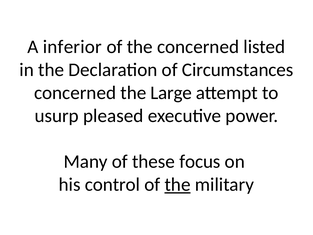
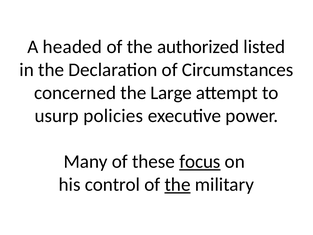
inferior: inferior -> headed
the concerned: concerned -> authorized
pleased: pleased -> policies
focus underline: none -> present
